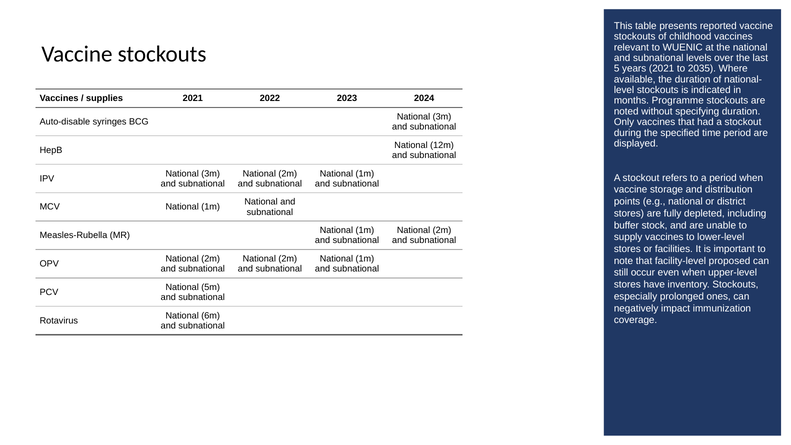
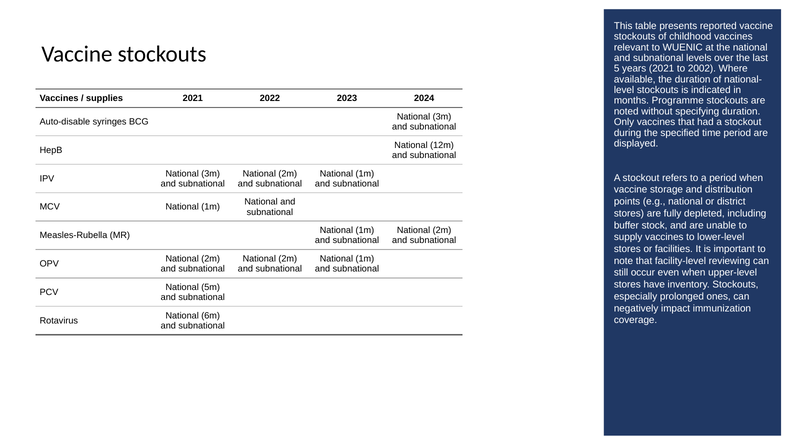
2035: 2035 -> 2002
proposed: proposed -> reviewing
